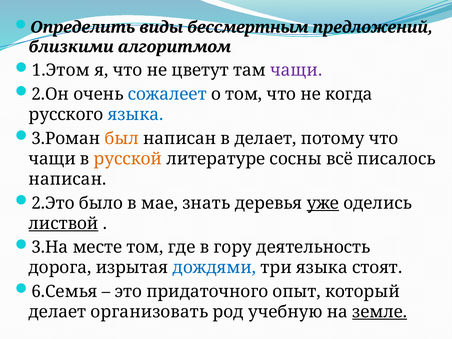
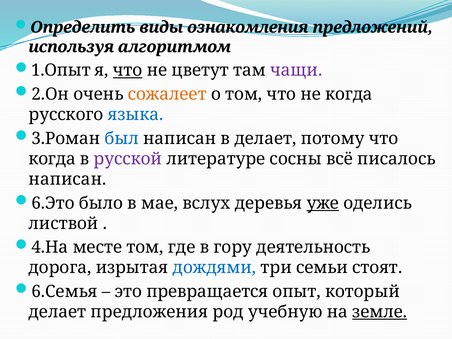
бессмертным: бессмертным -> ознакомления
близкими: близкими -> используя
1.Этом: 1.Этом -> 1.Опыт
что at (128, 70) underline: none -> present
сожалеет colour: blue -> orange
был colour: orange -> blue
чащи at (52, 159): чащи -> когда
русской colour: orange -> purple
2.Это: 2.Это -> 6.Это
знать: знать -> вслух
листвой underline: present -> none
3.На: 3.На -> 4.На
три языка: языка -> семьи
придаточного: придаточного -> превращается
организовать: организовать -> предложения
